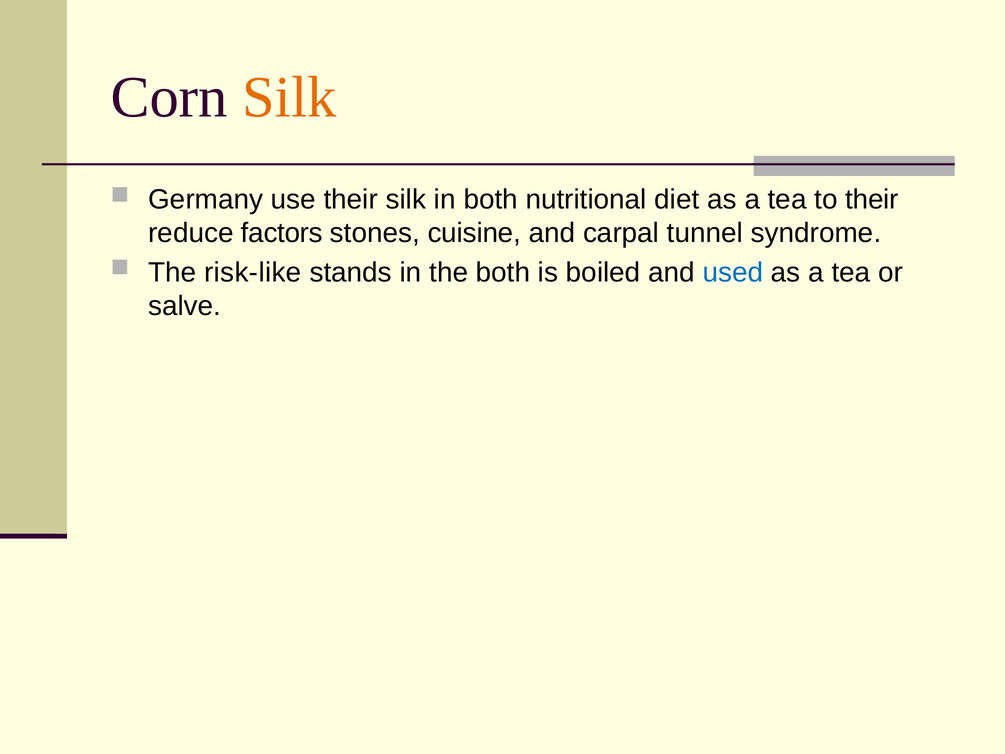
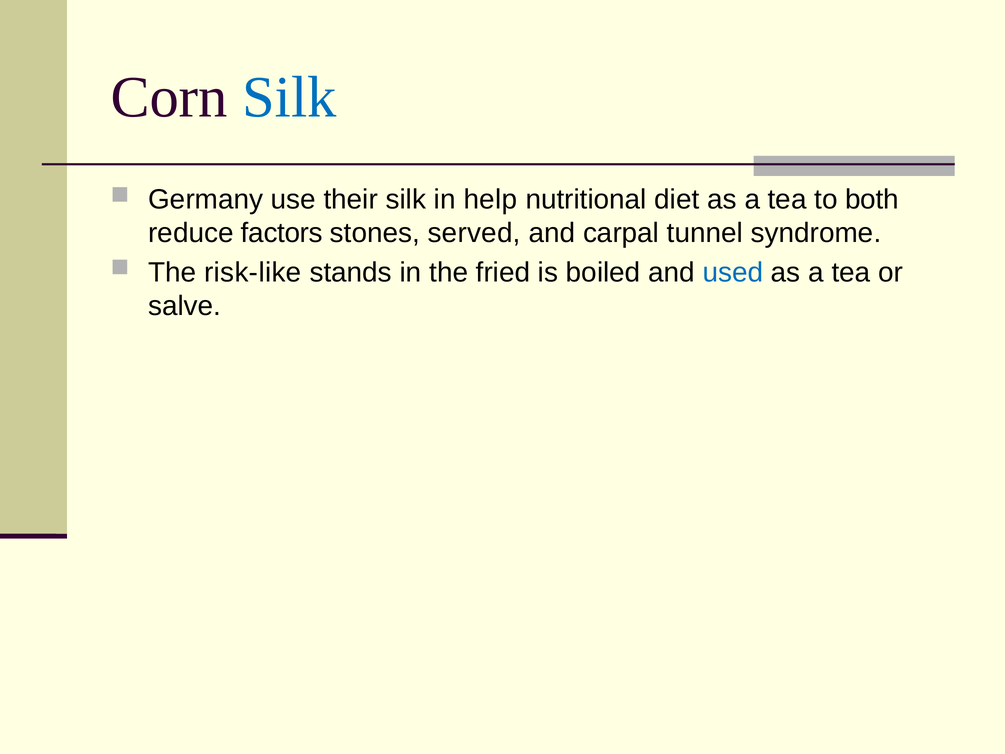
Silk at (290, 97) colour: orange -> blue
in both: both -> help
to their: their -> both
cuisine: cuisine -> served
the both: both -> fried
